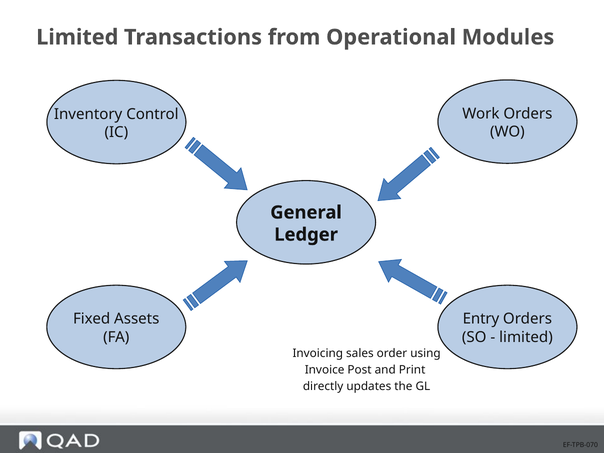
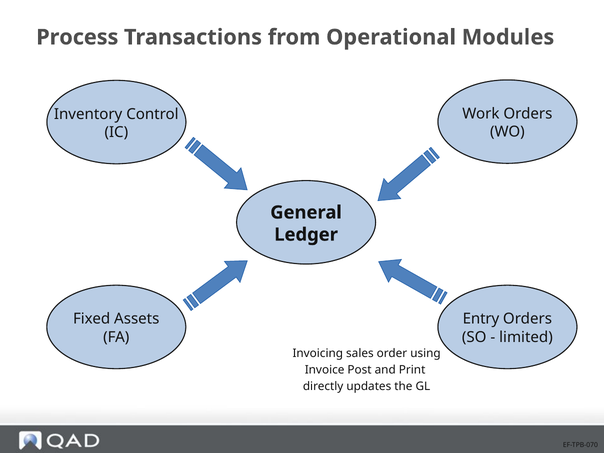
Limited at (77, 37): Limited -> Process
